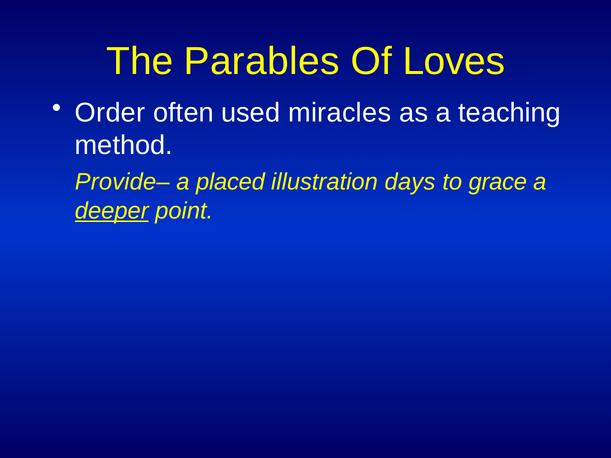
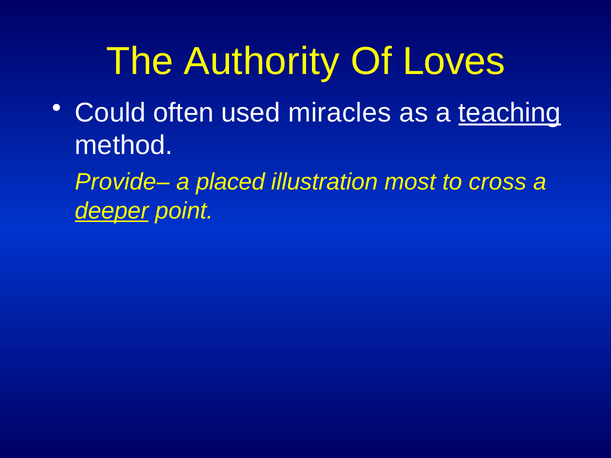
Parables: Parables -> Authority
Order: Order -> Could
teaching underline: none -> present
days: days -> most
grace: grace -> cross
